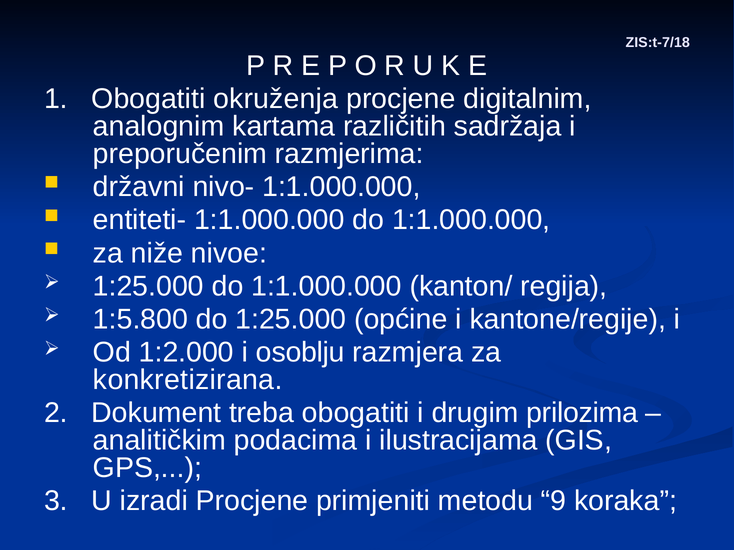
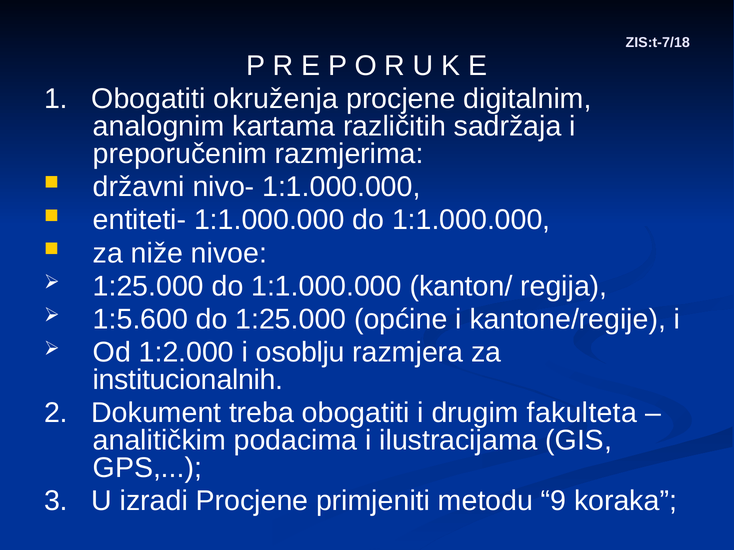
1:5.800: 1:5.800 -> 1:5.600
konkretizirana: konkretizirana -> institucionalnih
prilozima: prilozima -> fakulteta
